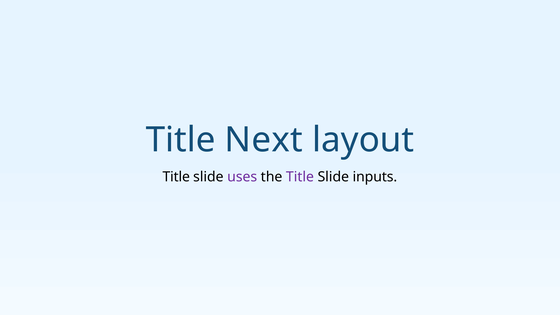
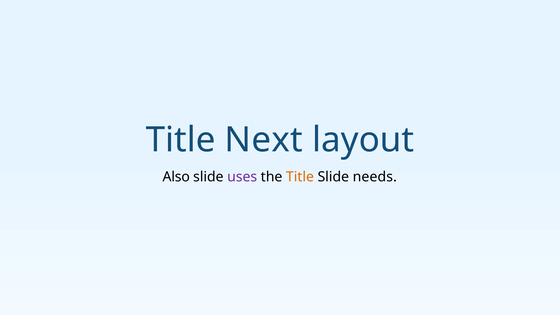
Title at (176, 177): Title -> Also
Title at (300, 177) colour: purple -> orange
inputs: inputs -> needs
